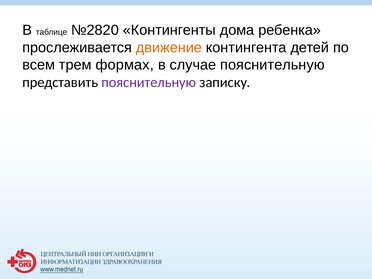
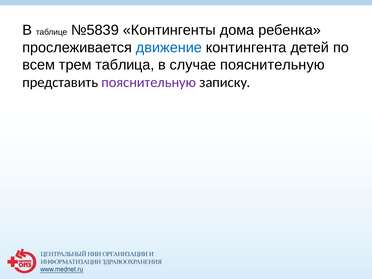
№2820: №2820 -> №5839
движение colour: orange -> blue
формах: формах -> таблица
